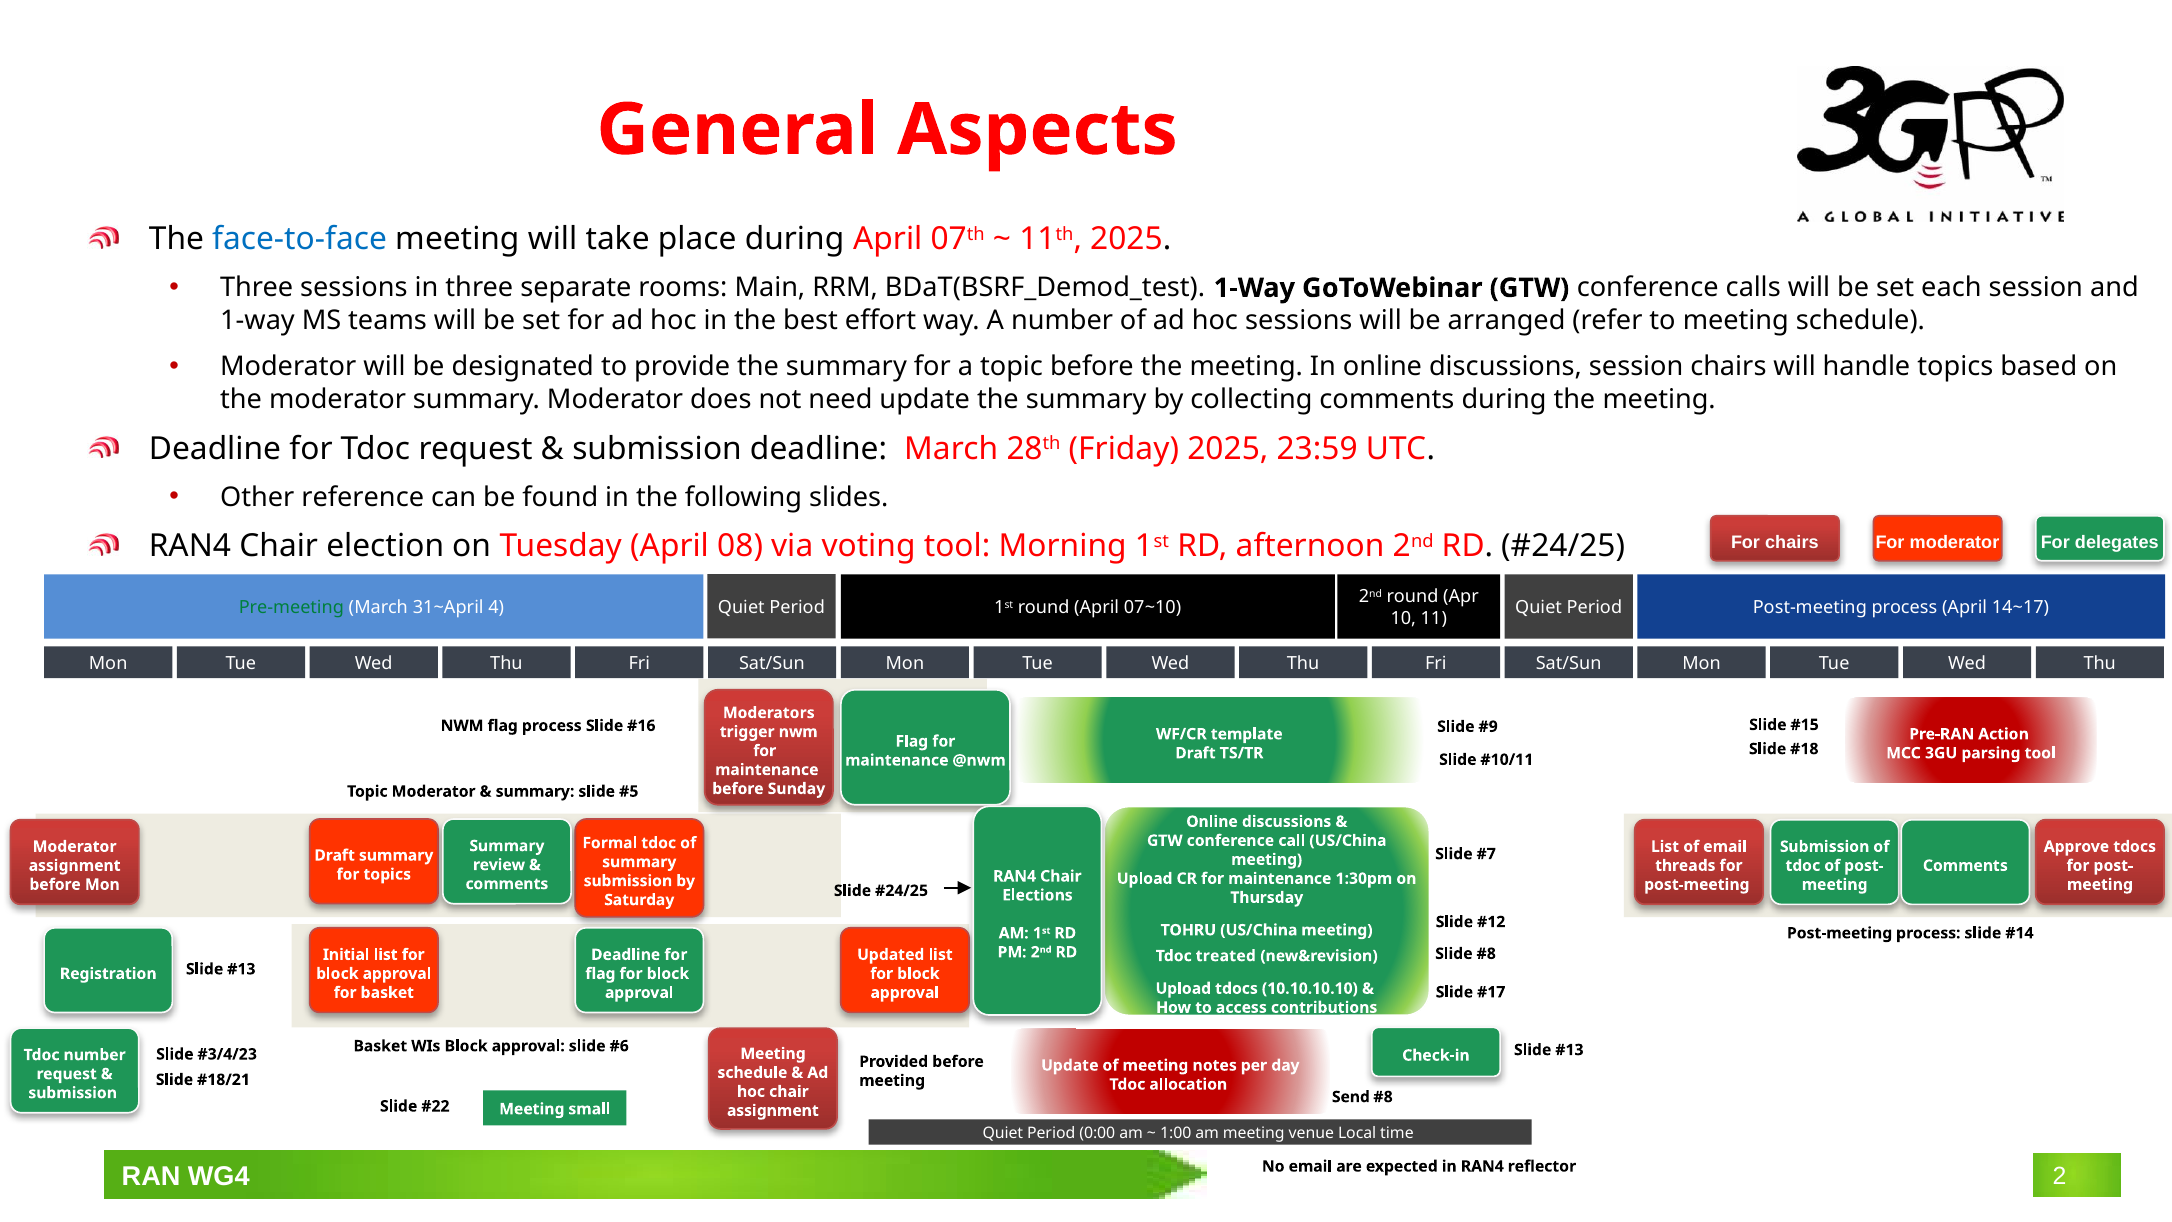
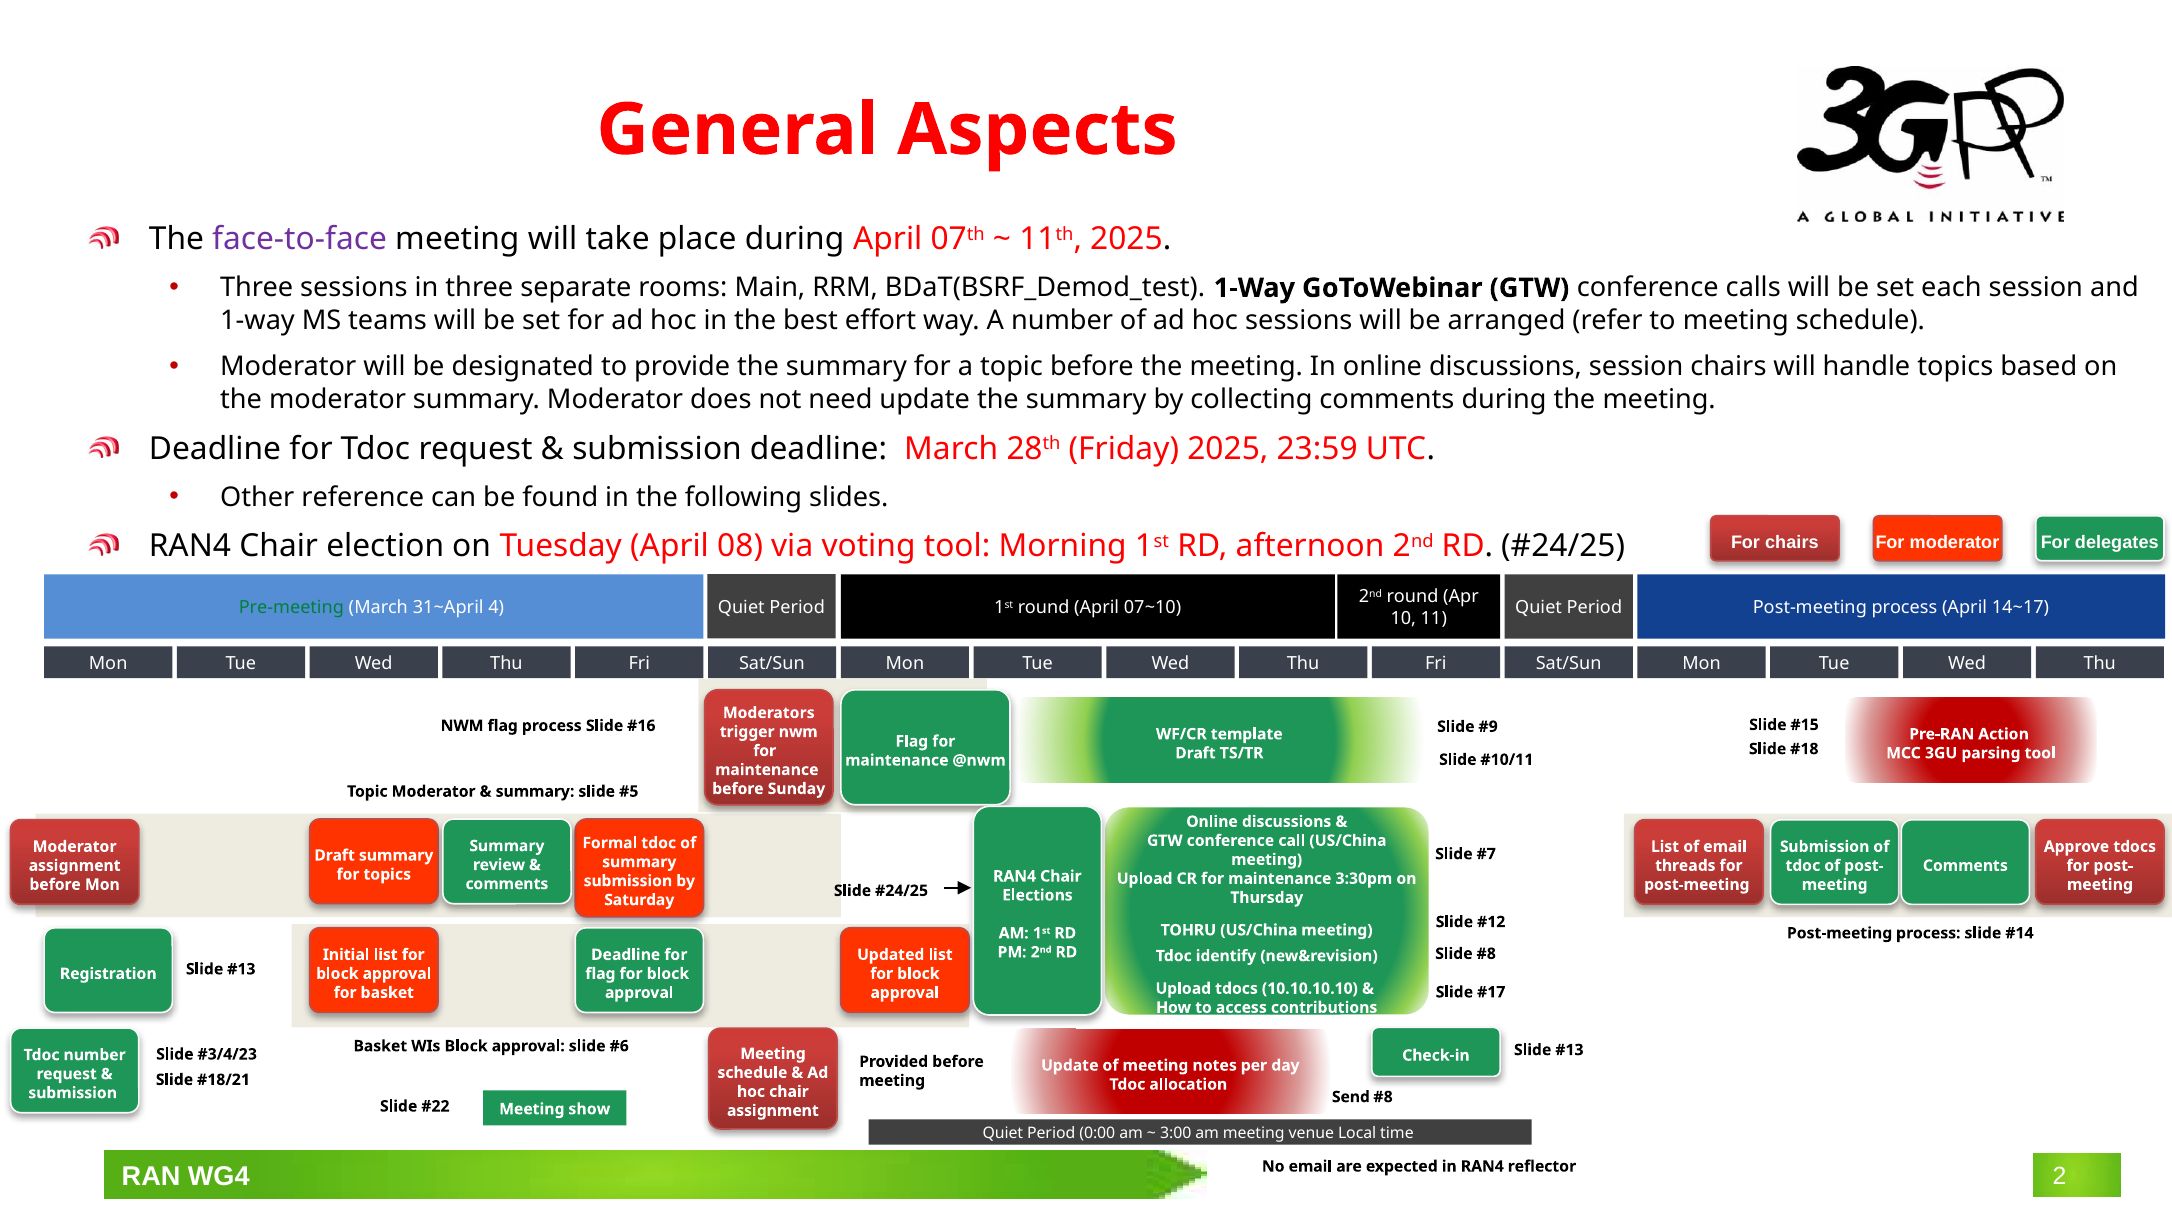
face-to-face colour: blue -> purple
1:30pm: 1:30pm -> 3:30pm
treated: treated -> identify
small: small -> show
1:00: 1:00 -> 3:00
